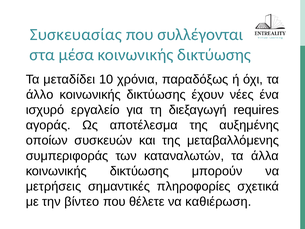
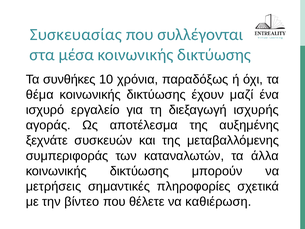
μεταδίδει: μεταδίδει -> συνθήκες
άλλο: άλλο -> θέμα
νέες: νέες -> μαζί
requires: requires -> ισχυρής
οποίων: οποίων -> ξεχνάτε
